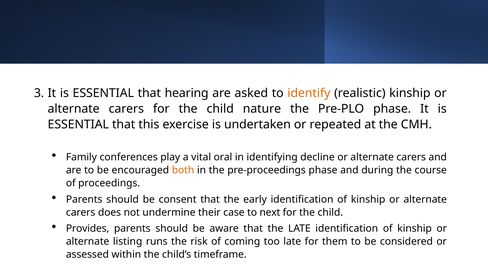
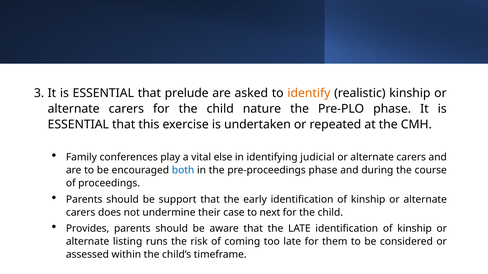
hearing: hearing -> prelude
oral: oral -> else
decline: decline -> judicial
both colour: orange -> blue
consent: consent -> support
